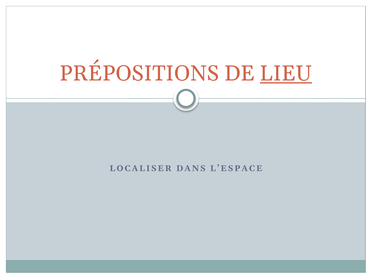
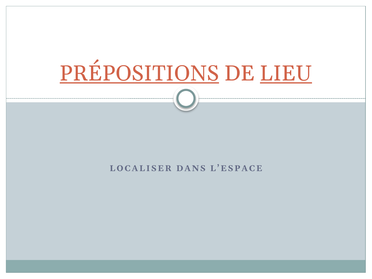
PRÉPOSITIONS underline: none -> present
